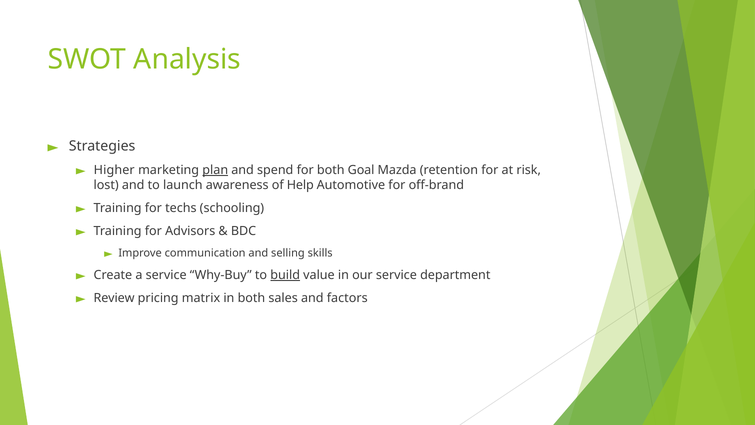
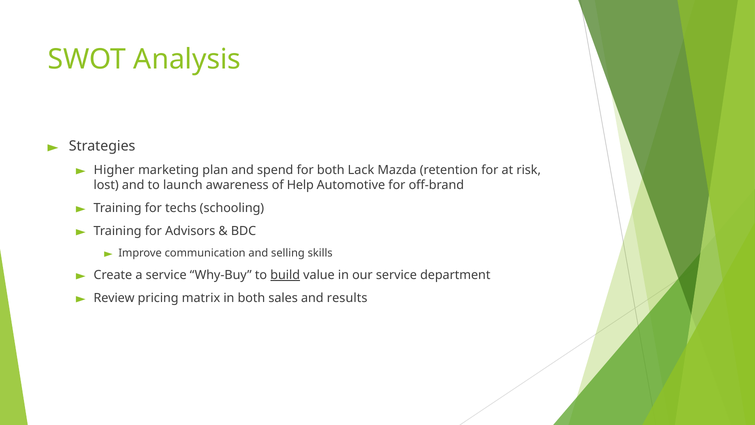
plan underline: present -> none
Goal: Goal -> Lack
factors: factors -> results
